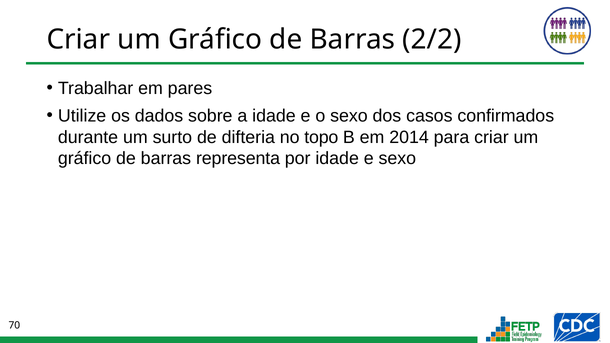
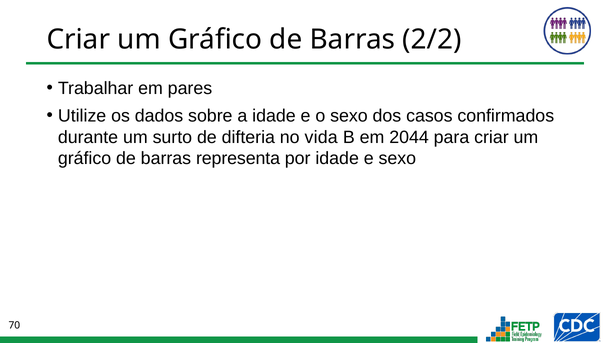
topo: topo -> vida
2014: 2014 -> 2044
